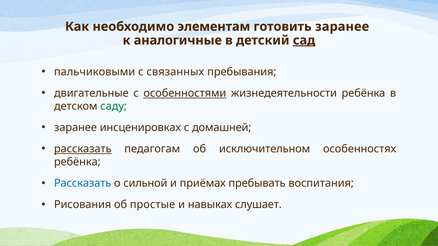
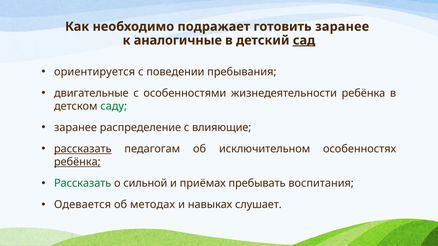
элементам: элементам -> подражает
пальчиковыми: пальчиковыми -> ориентируется
связанных: связанных -> поведении
особенностями underline: present -> none
инсценировках: инсценировках -> распределение
домашней: домашней -> влияющие
ребёнка at (77, 162) underline: none -> present
Рассказать at (83, 184) colour: blue -> green
Рисования: Рисования -> Одевается
простые: простые -> методах
